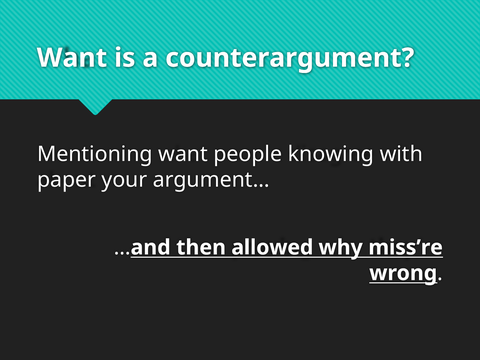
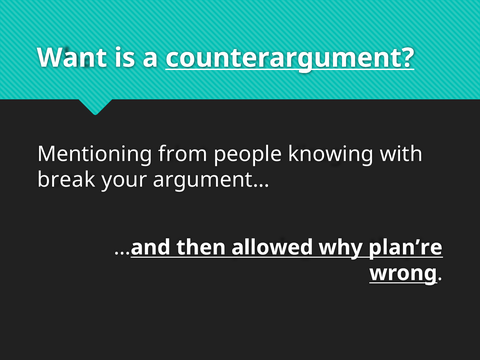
counterargument underline: none -> present
Mentioning want: want -> from
paper: paper -> break
miss’re: miss’re -> plan’re
